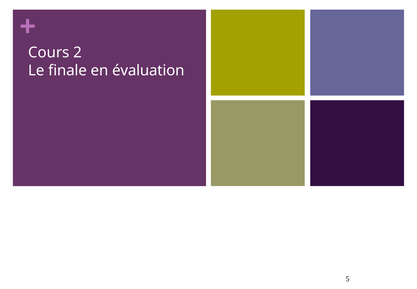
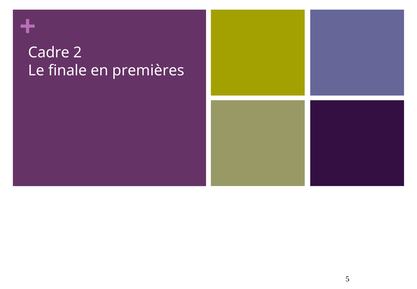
Cours: Cours -> Cadre
évaluation: évaluation -> premières
